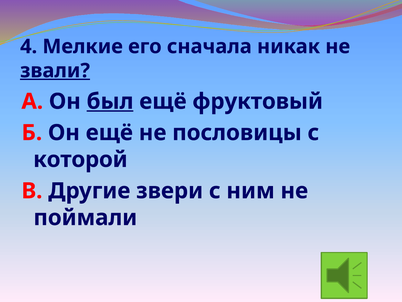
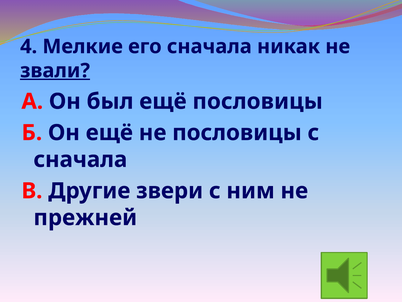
был underline: present -> none
ещё фруктовый: фруктовый -> пословицы
которой at (80, 159): которой -> сначала
поймали: поймали -> прежней
